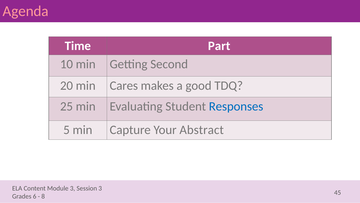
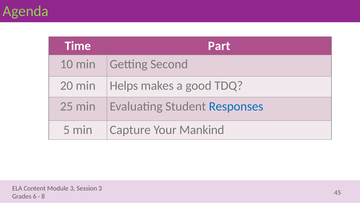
Agenda colour: pink -> light green
Cares: Cares -> Helps
Abstract: Abstract -> Mankind
